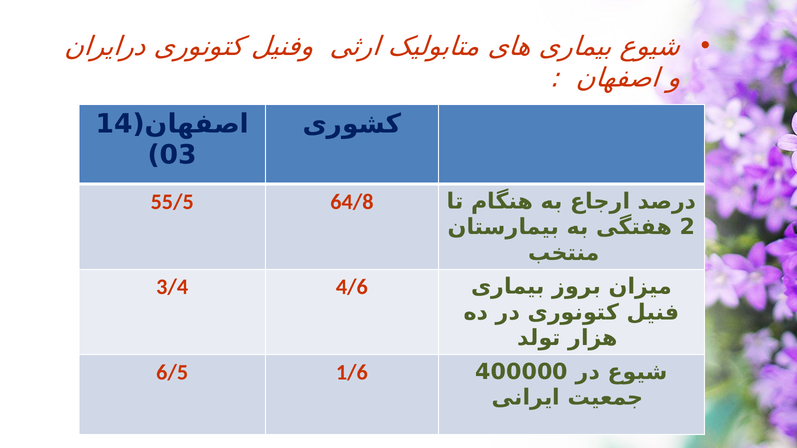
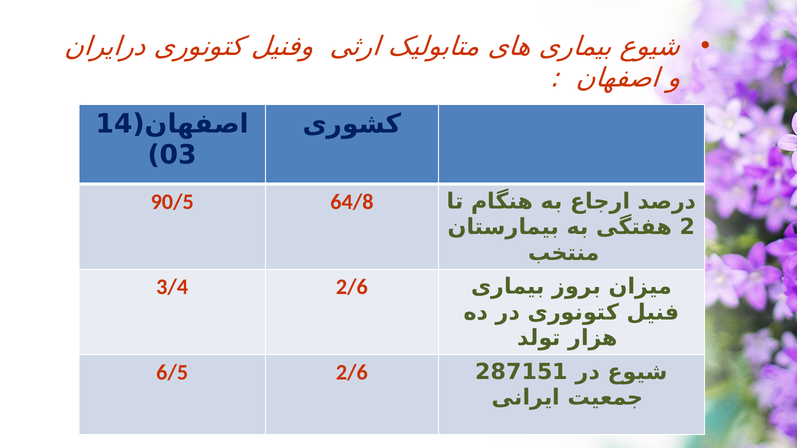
55/5: 55/5 -> 90/5
3/4 4/6: 4/6 -> 2/6
400000: 400000 -> 287151
6/5 1/6: 1/6 -> 2/6
